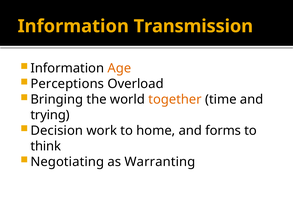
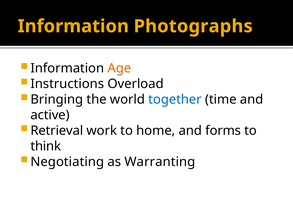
Transmission: Transmission -> Photographs
Perceptions: Perceptions -> Instructions
together colour: orange -> blue
trying: trying -> active
Decision: Decision -> Retrieval
